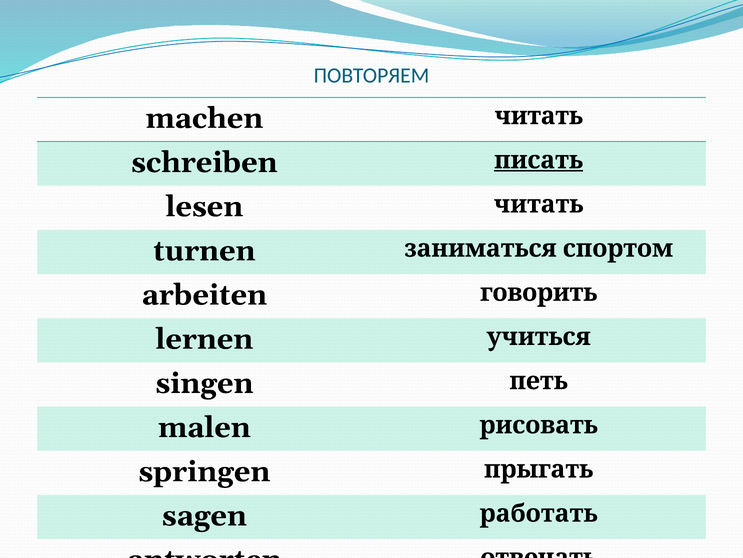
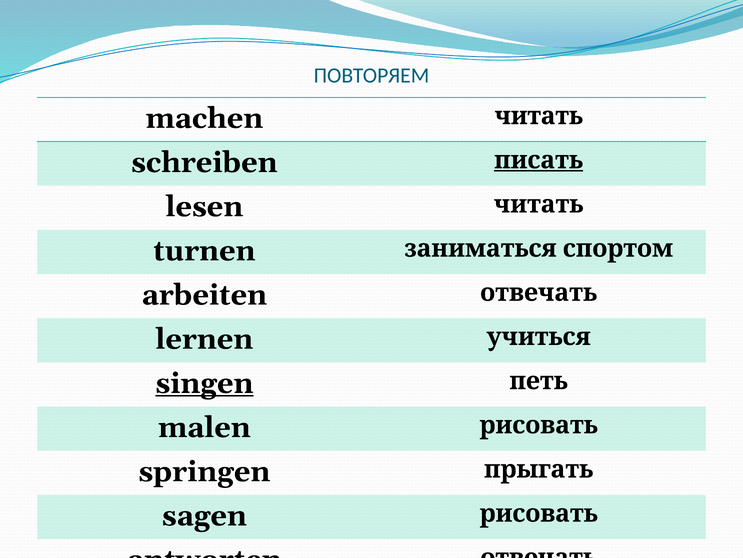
arbeiten говорить: говорить -> отвечать
singen underline: none -> present
sagen работать: работать -> рисовать
